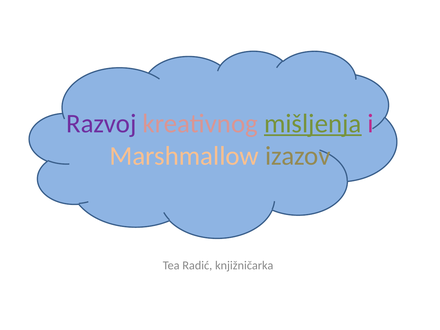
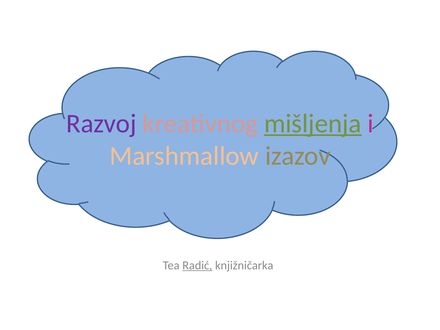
Radić underline: none -> present
